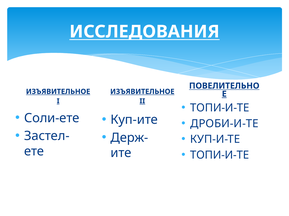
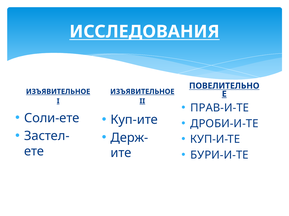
ТОПИ-И-ТЕ at (220, 108): ТОПИ-И-ТЕ -> ПРАВ-И-ТЕ
ТОПИ-И-ТЕ at (220, 155): ТОПИ-И-ТЕ -> БУРИ-И-ТЕ
